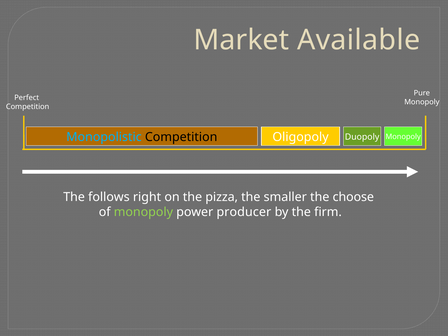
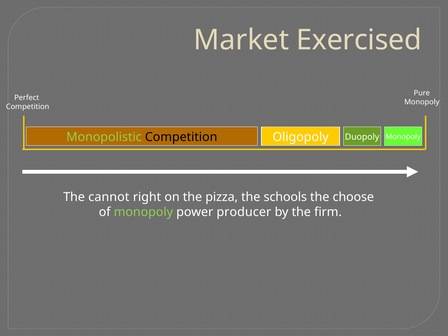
Available: Available -> Exercised
Monopolistic colour: light blue -> light green
follows: follows -> cannot
smaller: smaller -> schools
